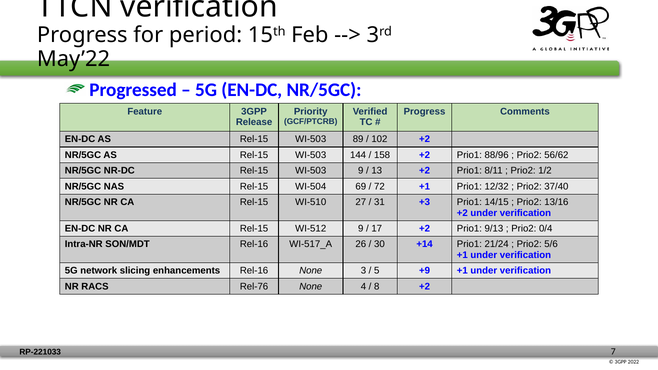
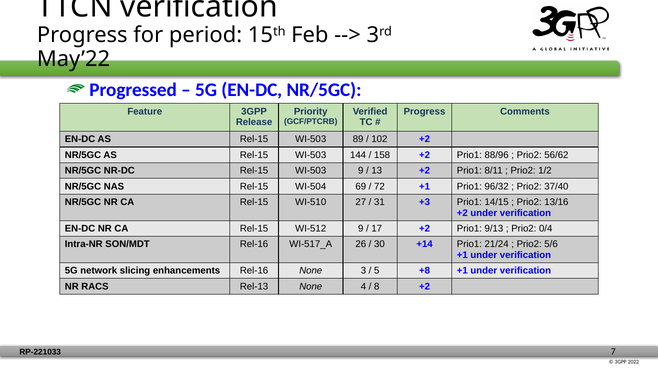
12/32: 12/32 -> 96/32
+9: +9 -> +8
Rel-76: Rel-76 -> Rel-13
